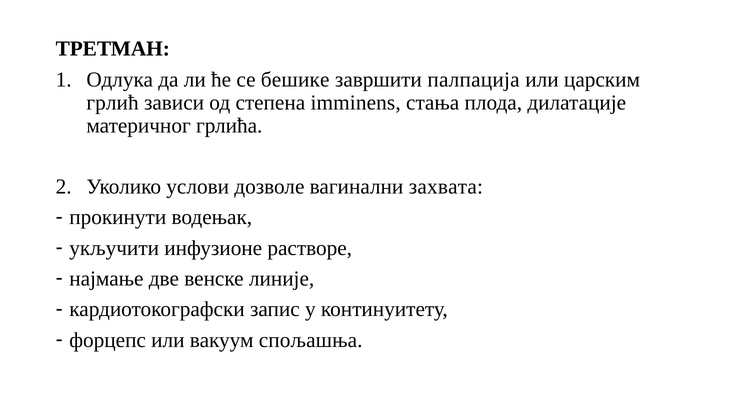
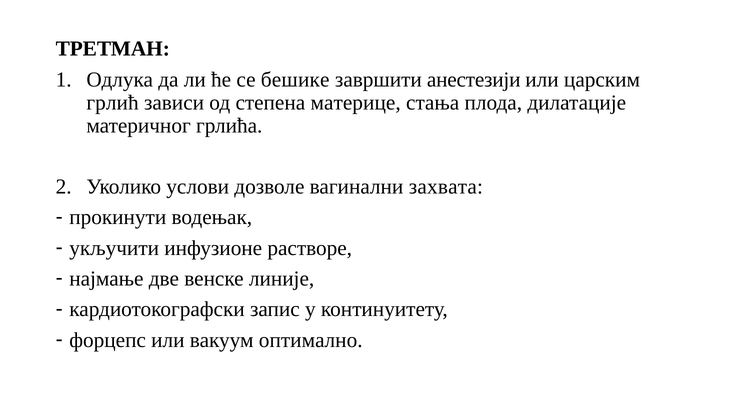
палпација: палпација -> анестезији
imminens: imminens -> материце
спољашња: спољашња -> оптимално
